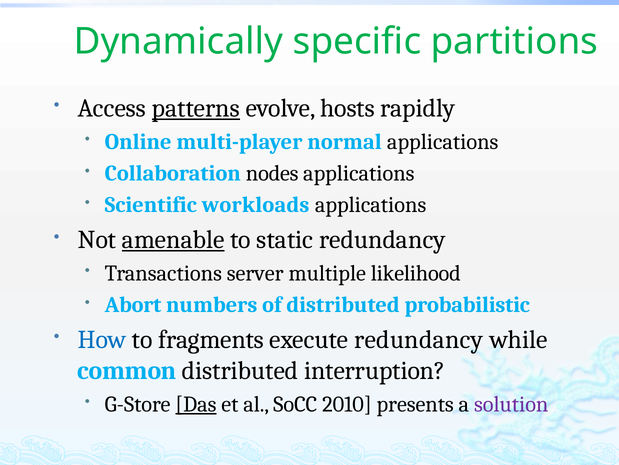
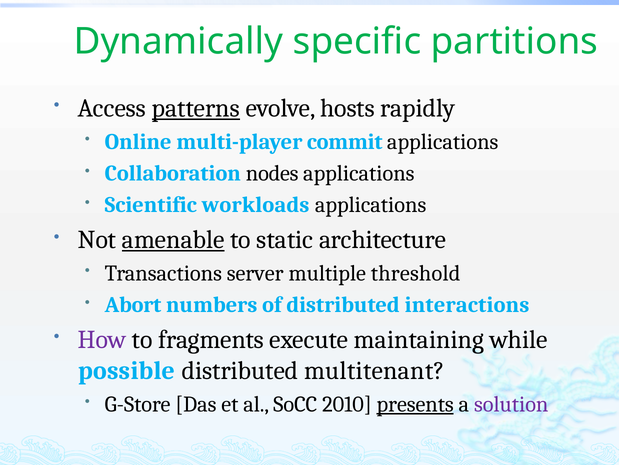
normal: normal -> commit
static redundancy: redundancy -> architecture
likelihood: likelihood -> threshold
probabilistic: probabilistic -> interactions
How colour: blue -> purple
execute redundancy: redundancy -> maintaining
common: common -> possible
interruption: interruption -> multitenant
Das underline: present -> none
presents underline: none -> present
